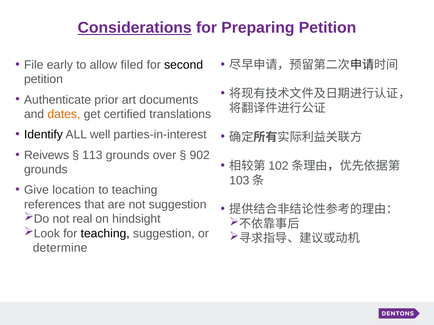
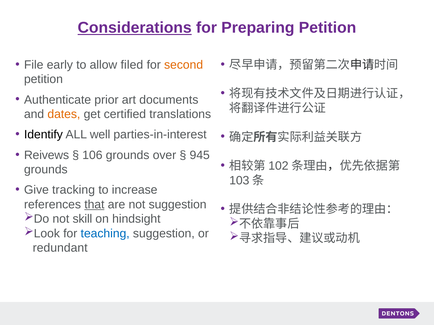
second colour: black -> orange
113: 113 -> 106
902: 902 -> 945
location: location -> tracking
to teaching: teaching -> increase
that underline: none -> present
real: real -> skill
teaching at (105, 234) colour: black -> blue
determine: determine -> redundant
